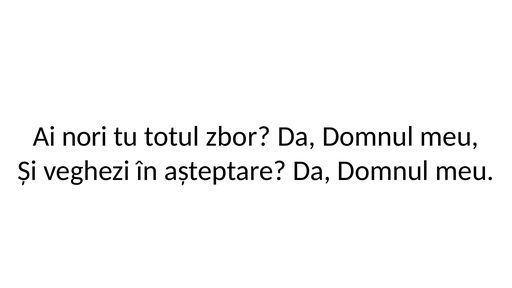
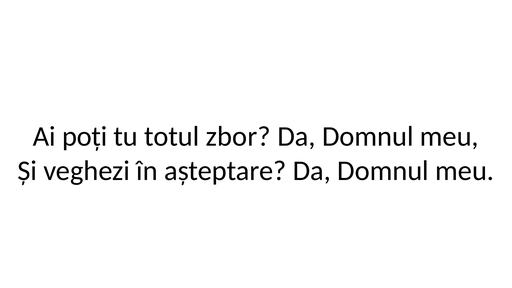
nori: nori -> poți
